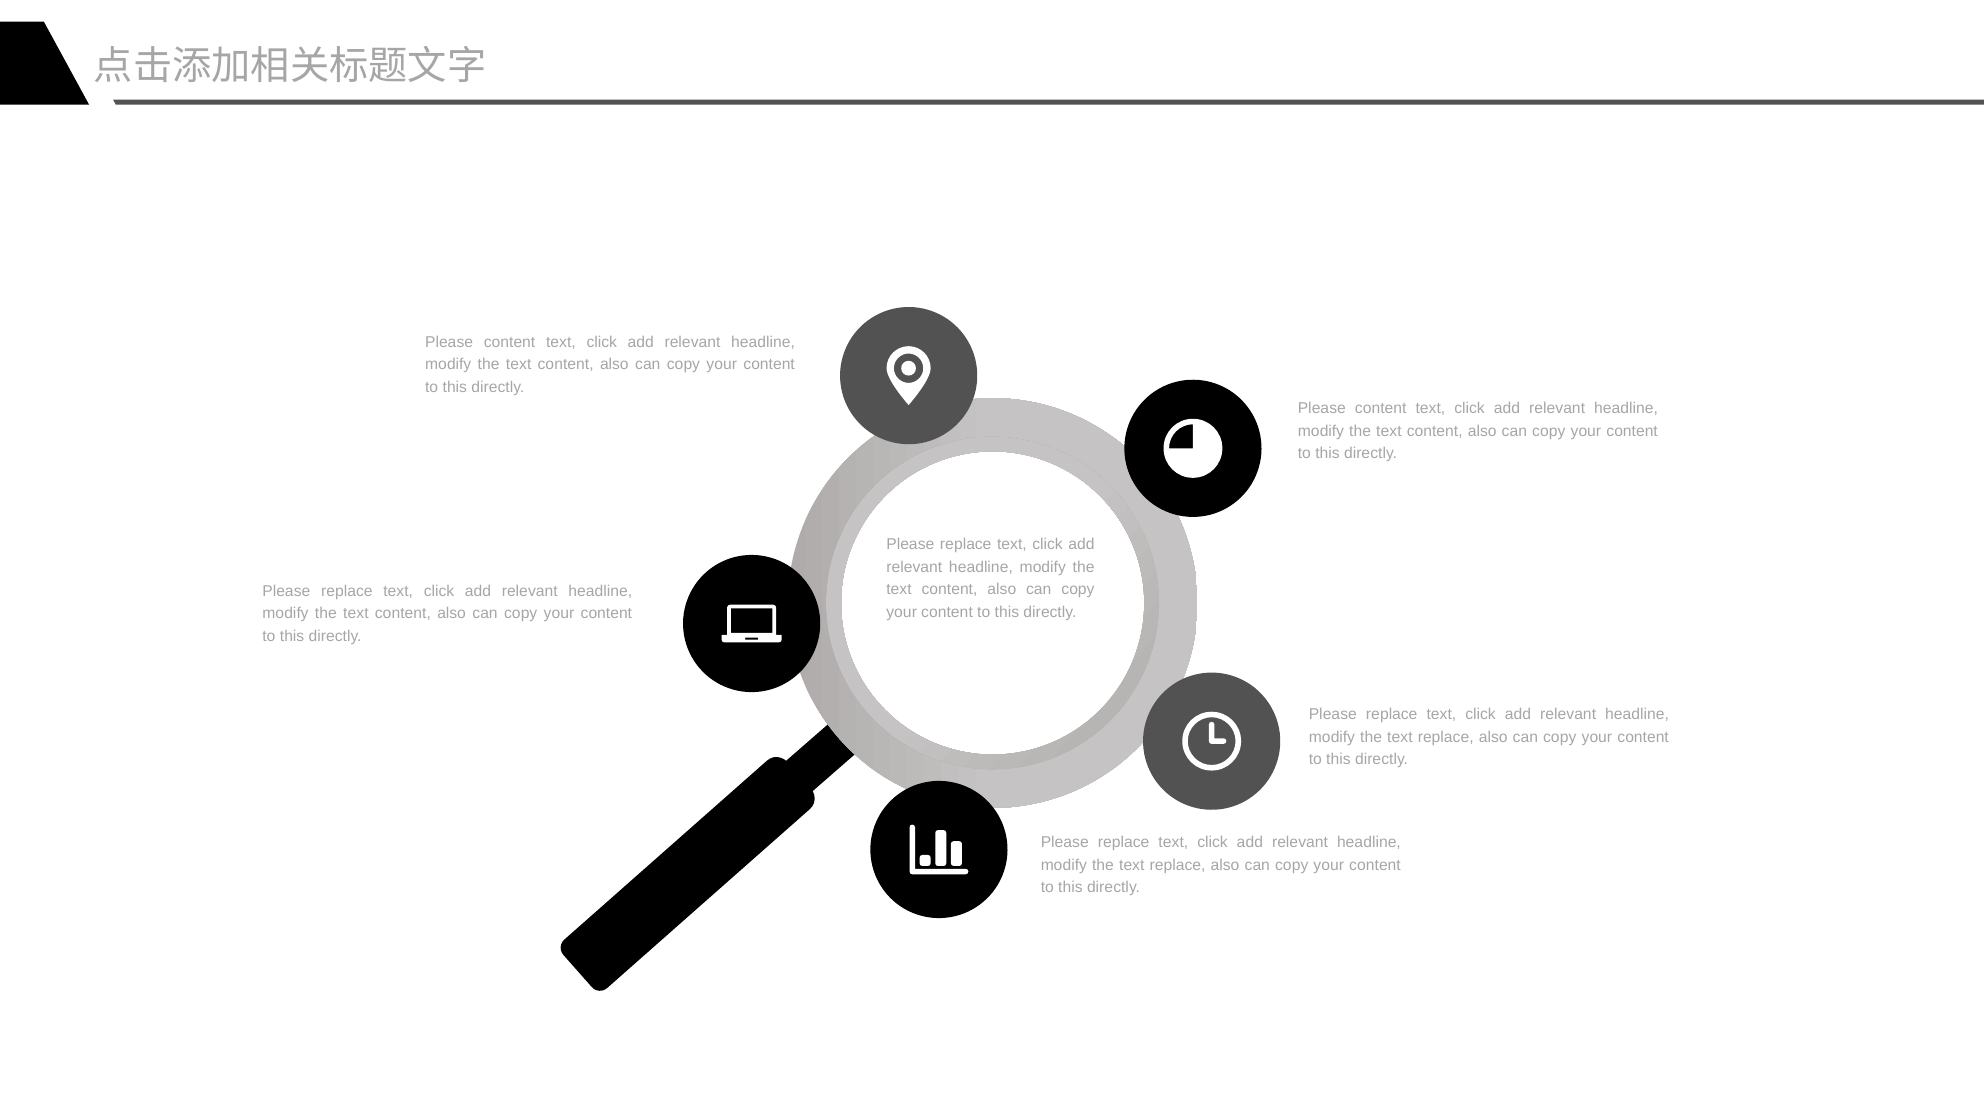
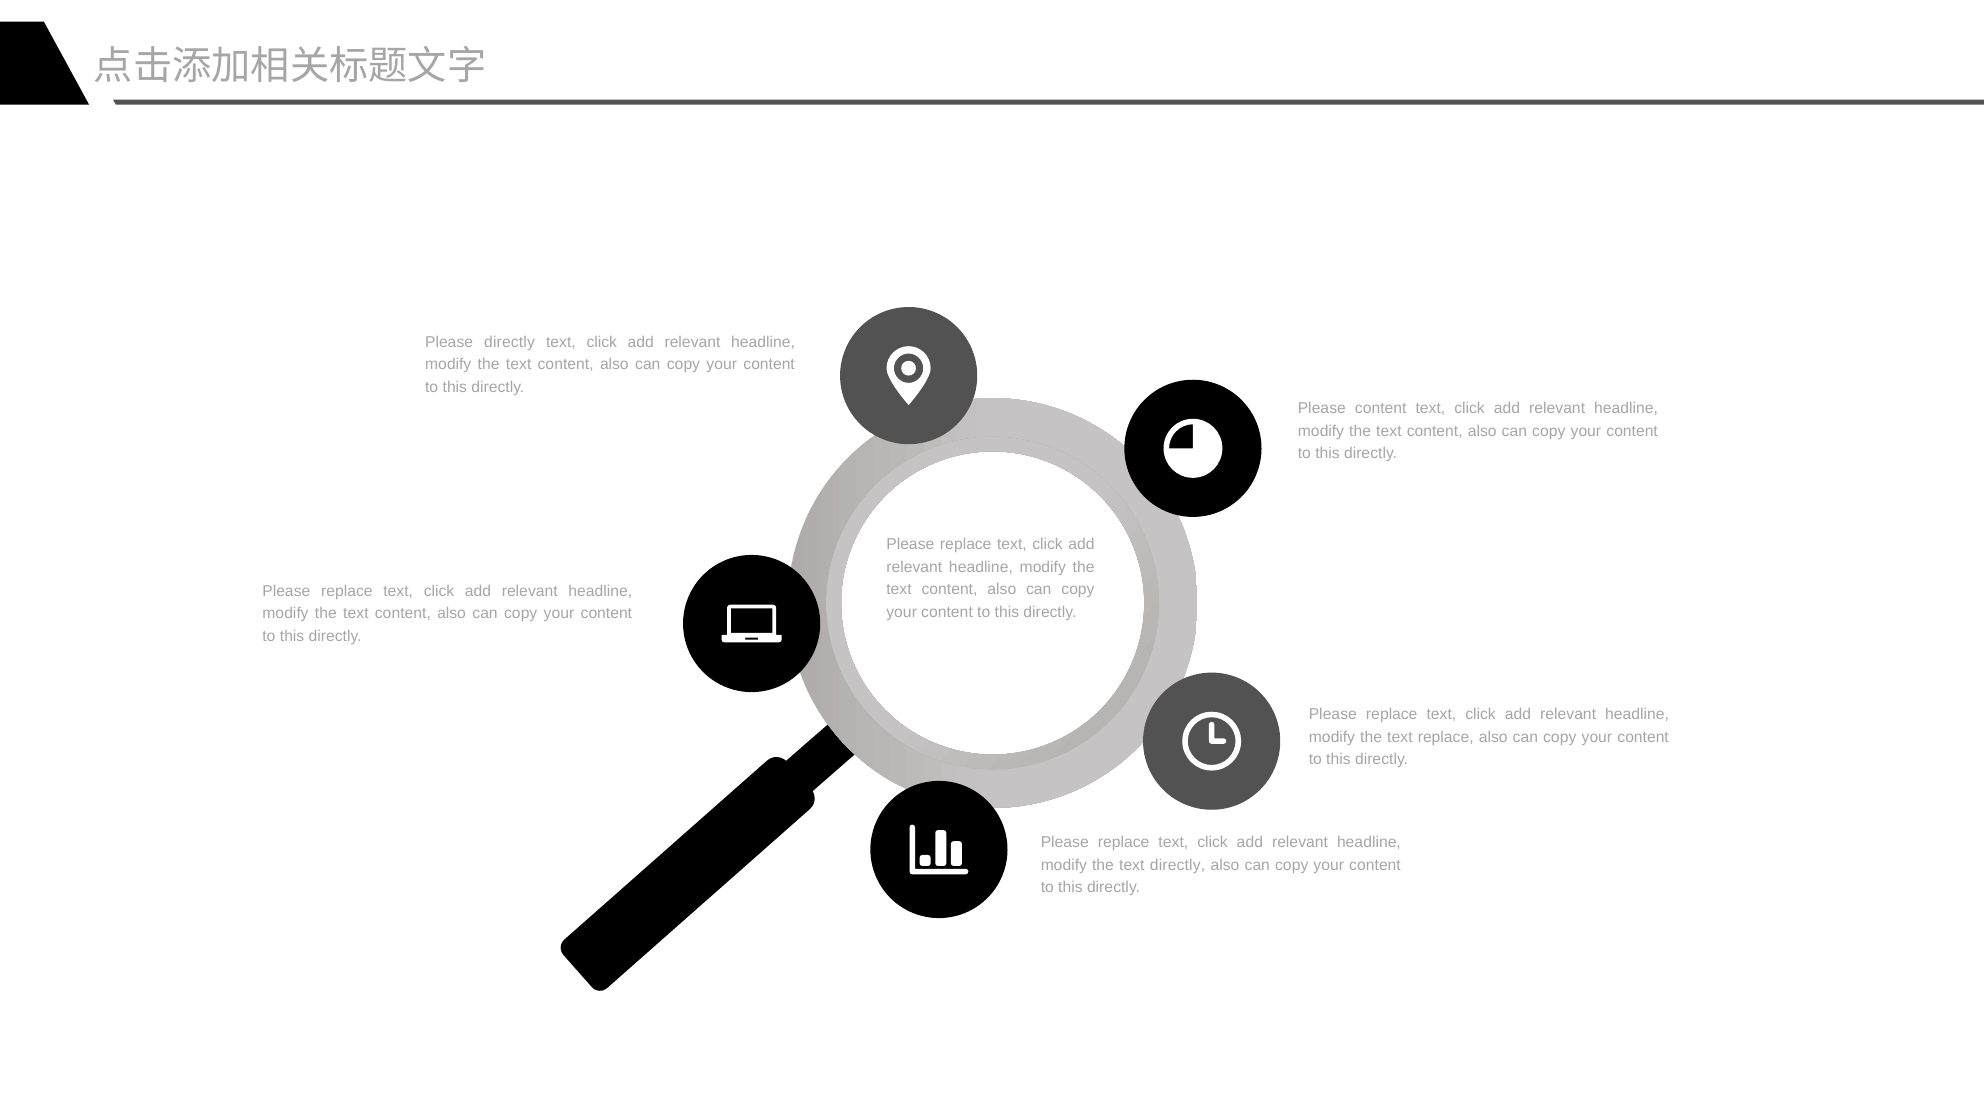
content at (510, 342): content -> directly
replace at (1178, 865): replace -> directly
